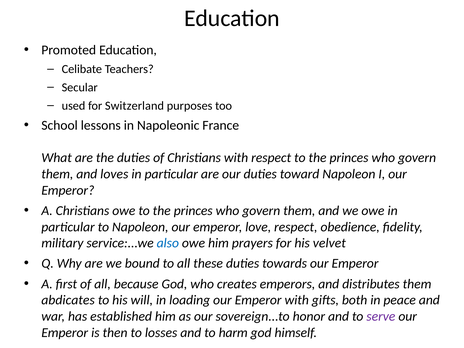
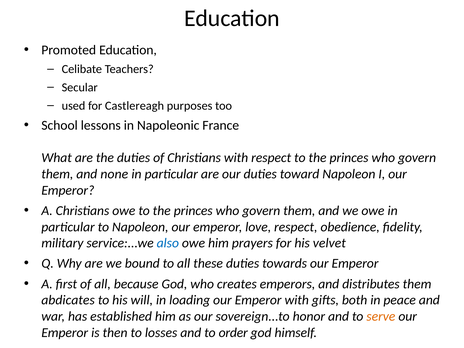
Switzerland: Switzerland -> Castlereagh
loves: loves -> none
serve colour: purple -> orange
harm: harm -> order
